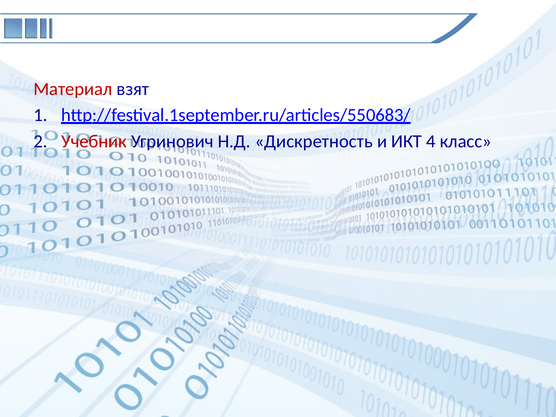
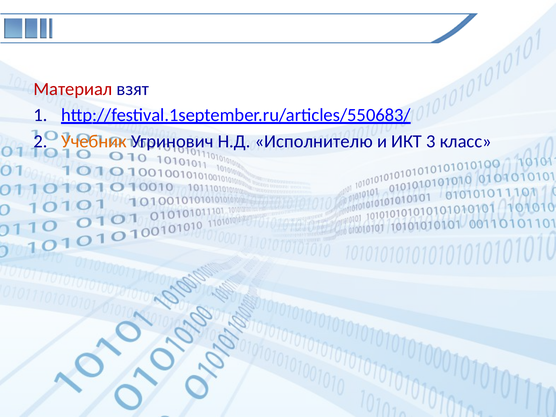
Учебник colour: red -> orange
Дискретность: Дискретность -> Исполнителю
4: 4 -> 3
